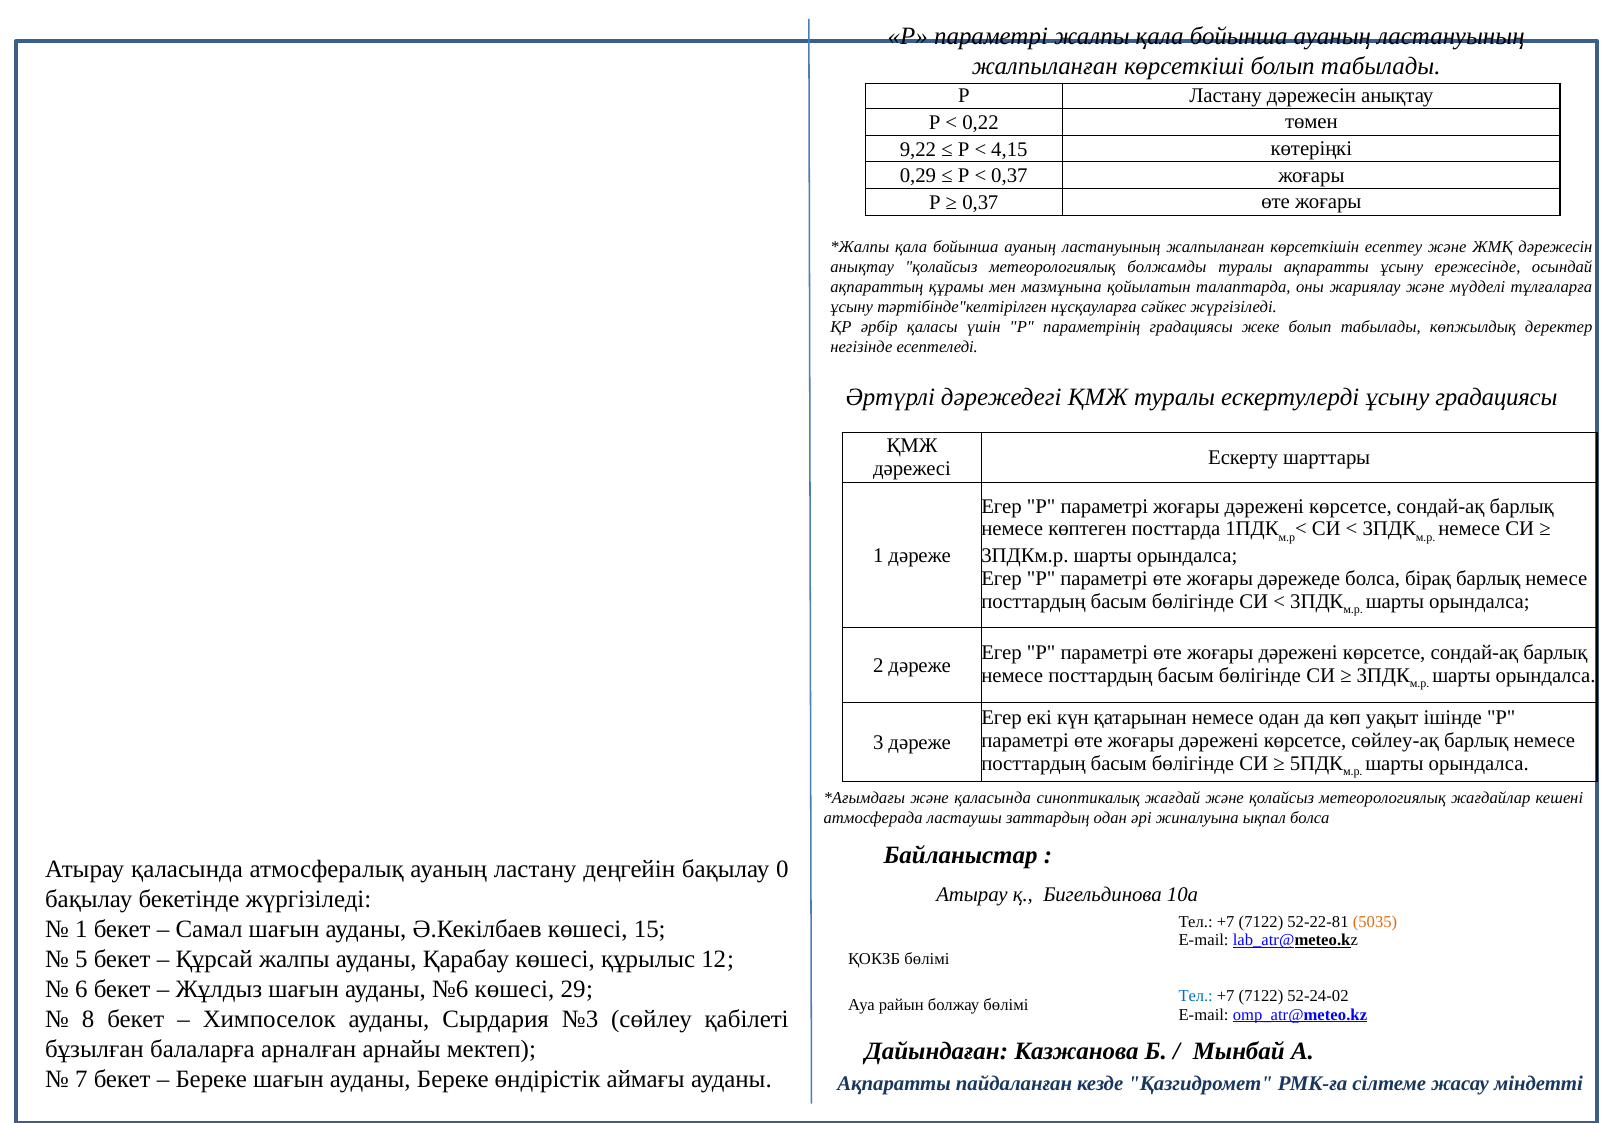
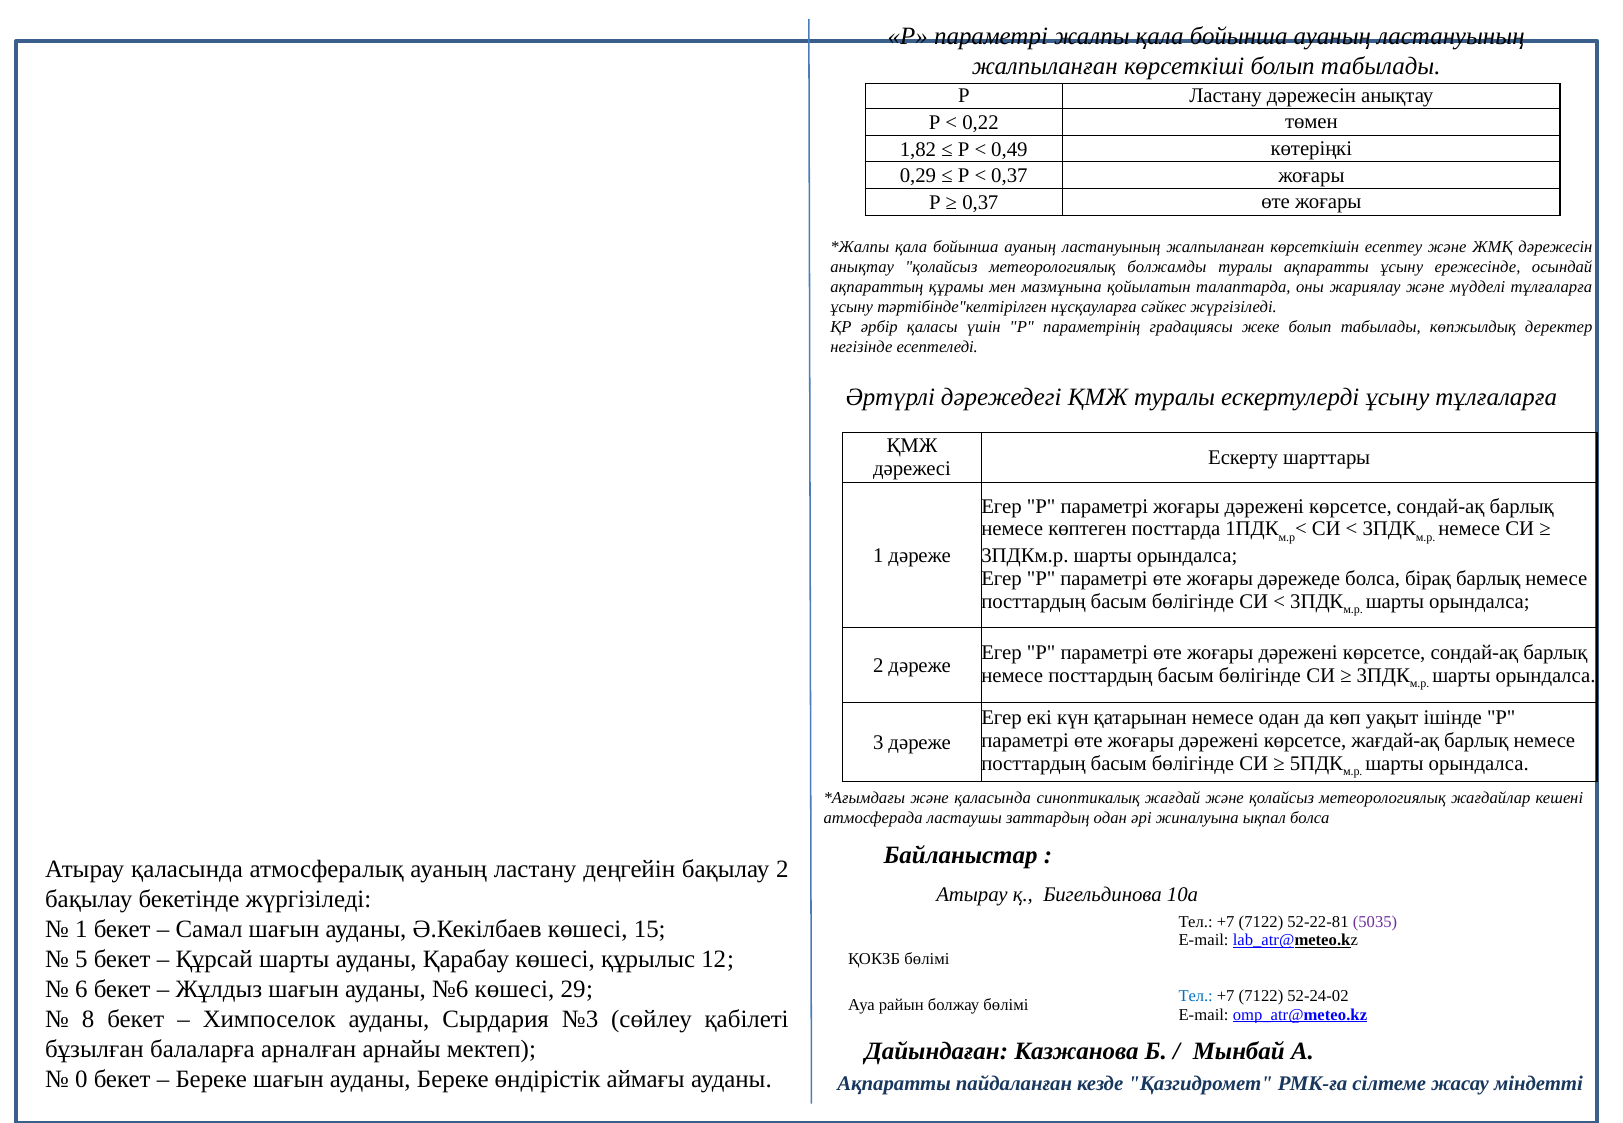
9,22: 9,22 -> 1,82
4,15: 4,15 -> 0,49
ұсыну градациясы: градациясы -> тұлғаларға
сөйлеу-ақ: сөйлеу-ақ -> жағдай-ақ
бақылау 0: 0 -> 2
5035 colour: orange -> purple
Құрсай жалпы: жалпы -> шарты
7: 7 -> 0
